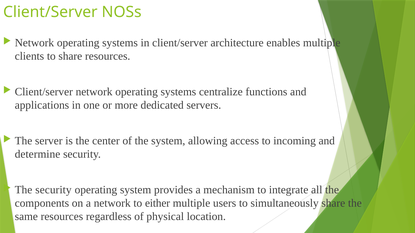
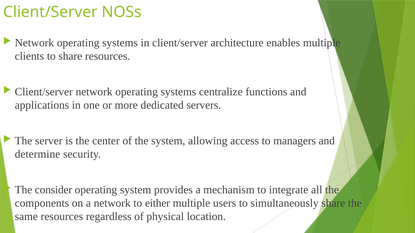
incoming: incoming -> managers
The security: security -> consider
